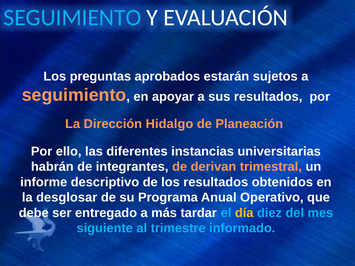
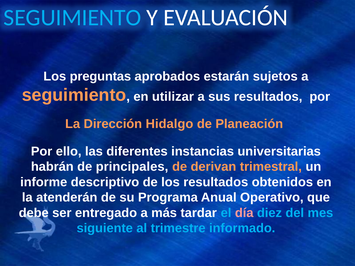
apoyar: apoyar -> utilizar
integrantes: integrantes -> principales
desglosar: desglosar -> atenderán
día colour: yellow -> pink
